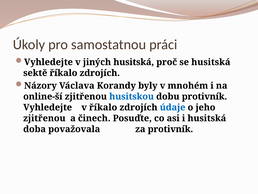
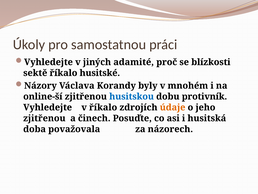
jiných husitská: husitská -> adamité
se husitská: husitská -> blízkosti
sektě říkalo zdrojích: zdrojích -> husitské
údaje colour: blue -> orange
za protivník: protivník -> názorech
